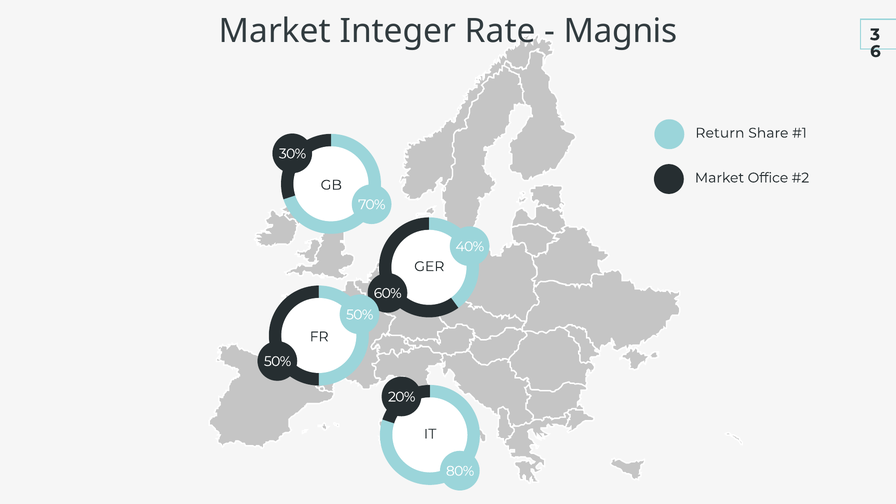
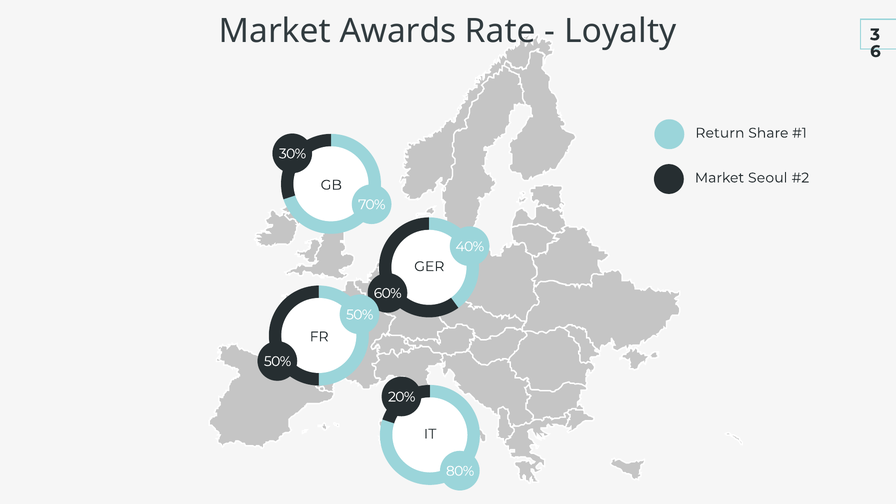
Integer: Integer -> Awards
Magnis: Magnis -> Loyalty
Office: Office -> Seoul
